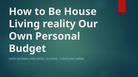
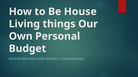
reality: reality -> things
